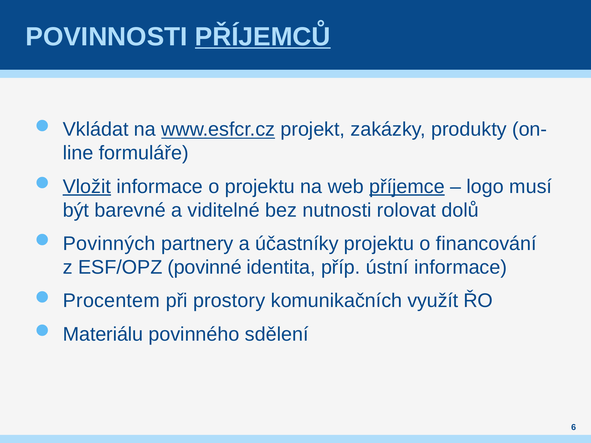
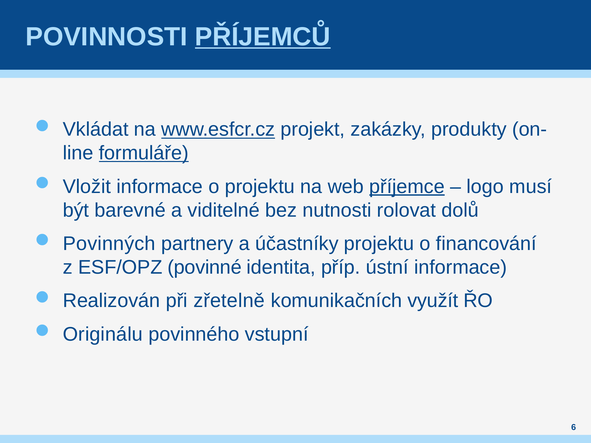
formuláře underline: none -> present
Vložit underline: present -> none
Procentem: Procentem -> Realizován
prostory: prostory -> zřetelně
Materiálu: Materiálu -> Originálu
sdělení: sdělení -> vstupní
